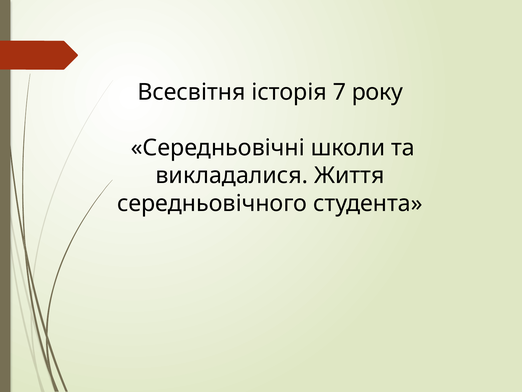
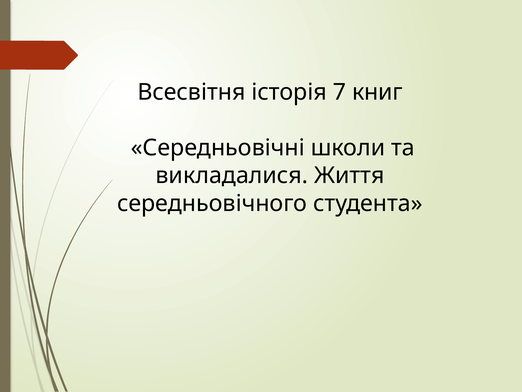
року: року -> книг
